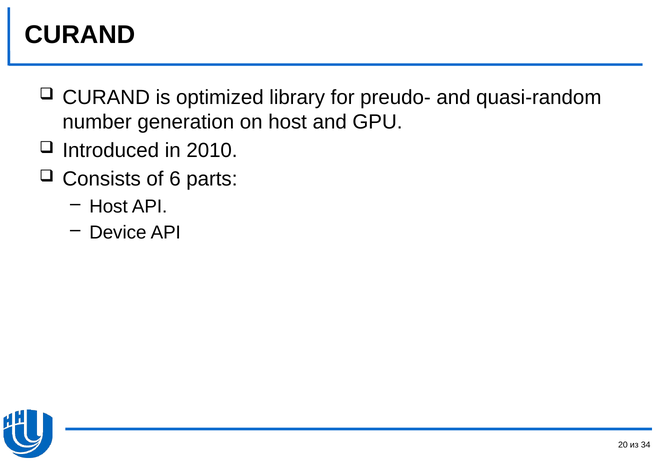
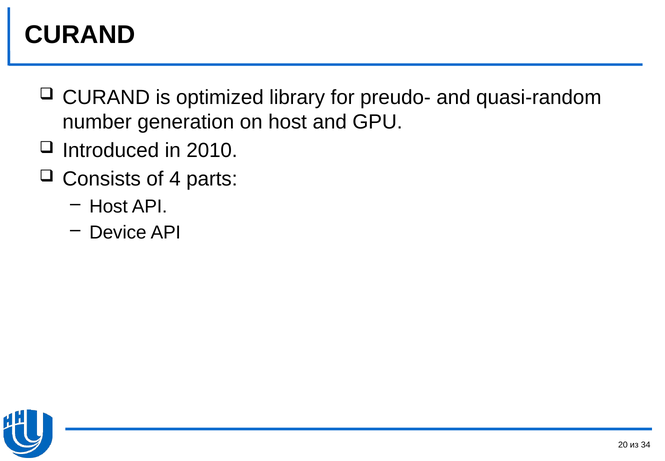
6: 6 -> 4
